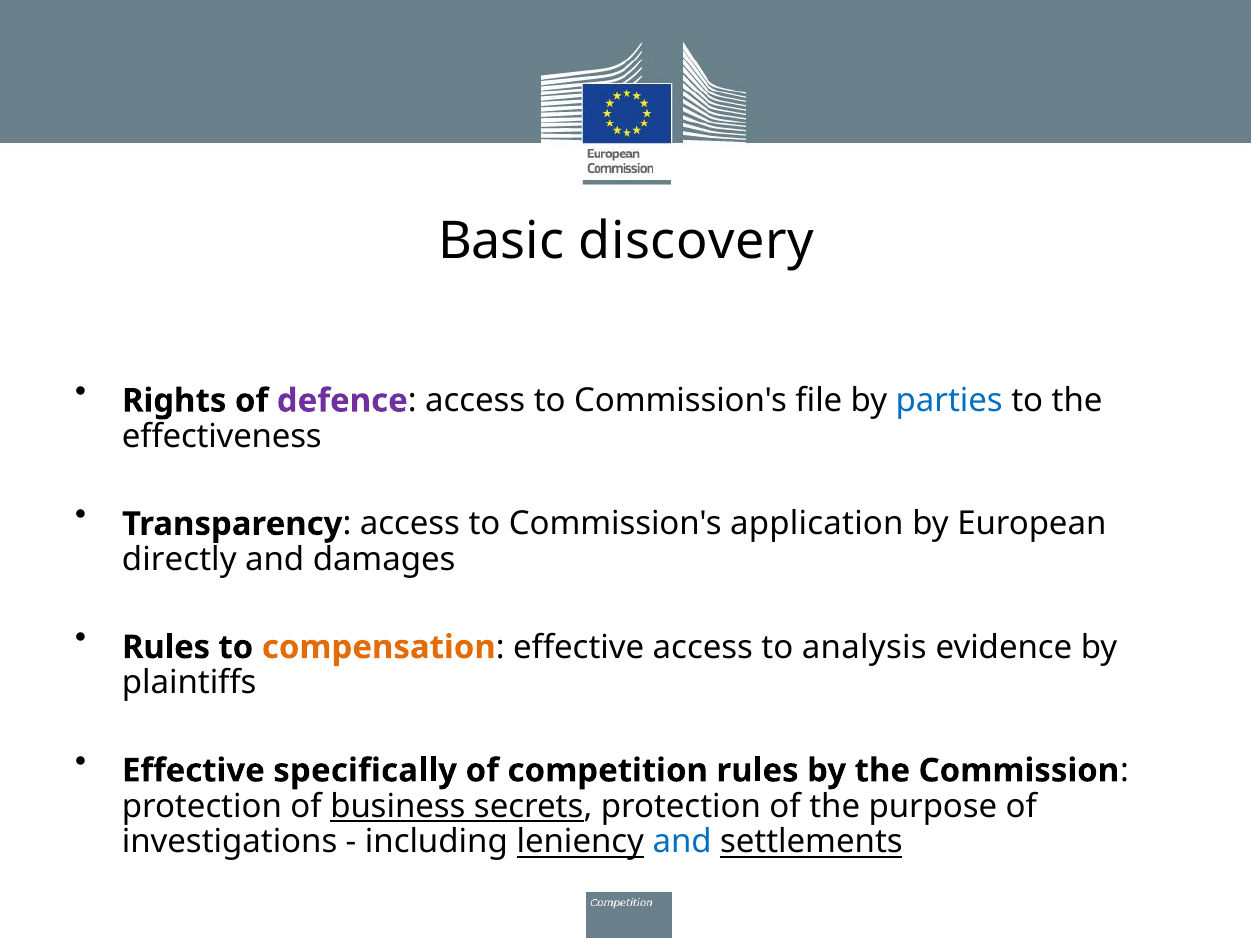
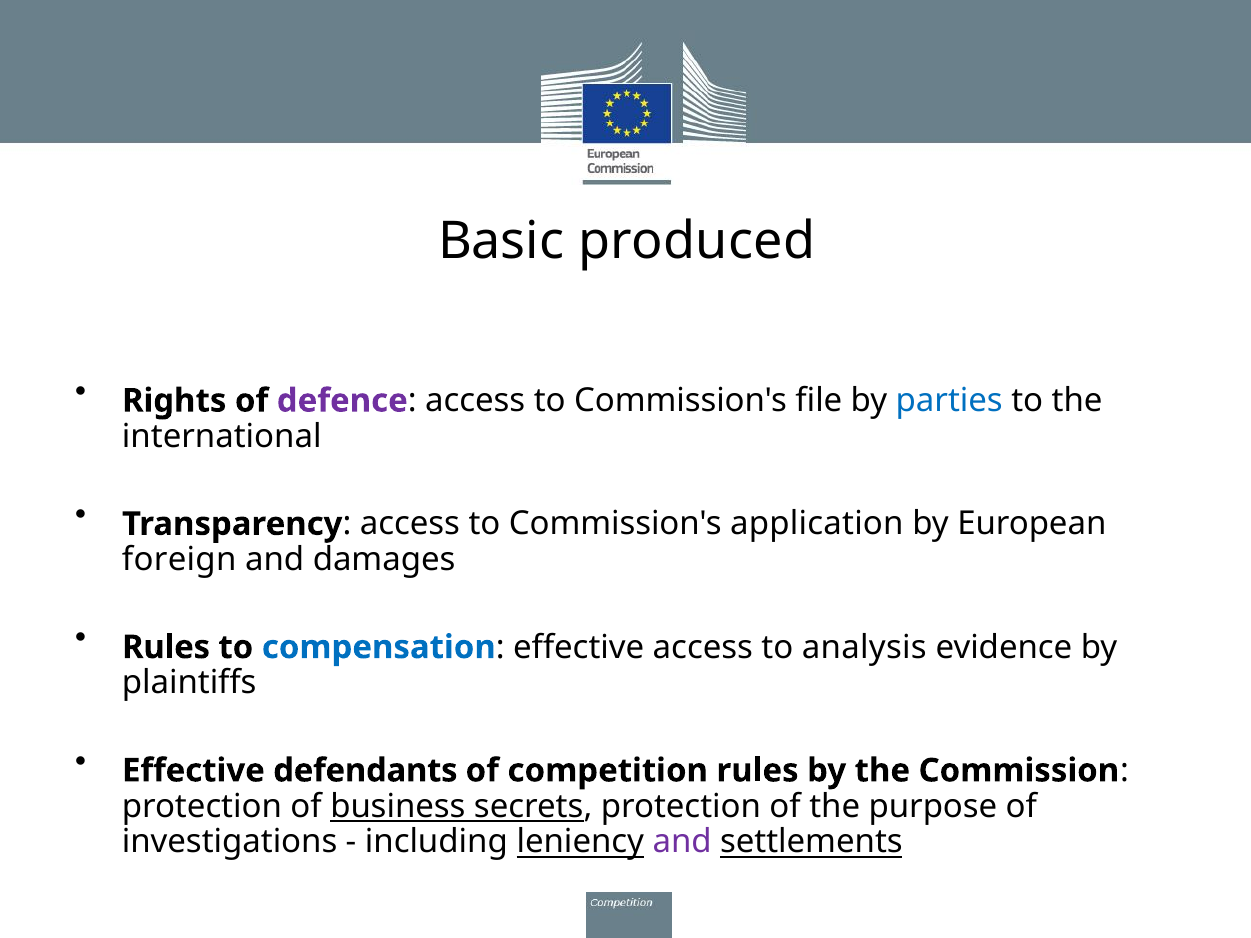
discovery: discovery -> produced
effectiveness: effectiveness -> international
directly: directly -> foreign
compensation colour: orange -> blue
specifically: specifically -> defendants
and at (682, 842) colour: blue -> purple
